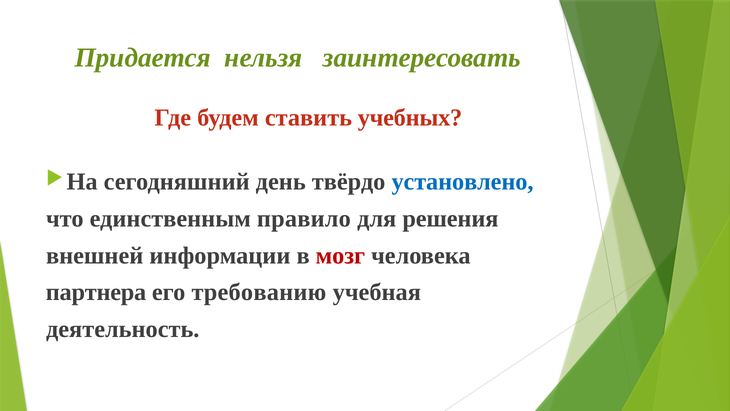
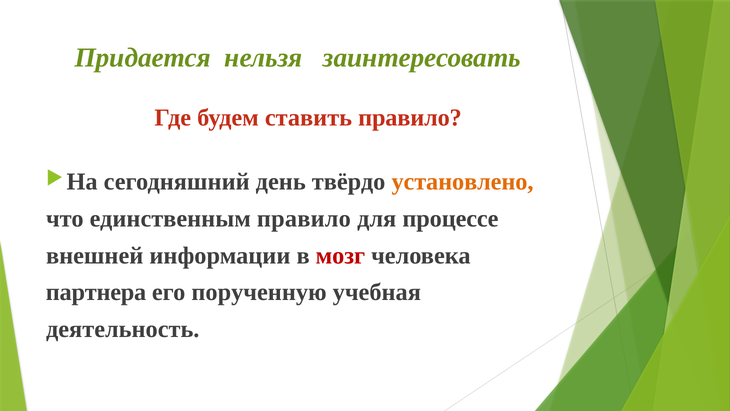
ставить учебных: учебных -> правило
установлено colour: blue -> orange
решения: решения -> процессе
требованию: требованию -> порученную
